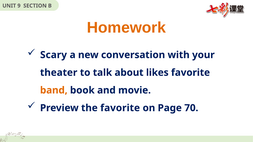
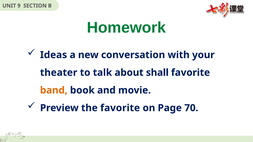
Homework colour: orange -> green
Scary: Scary -> Ideas
likes: likes -> shall
